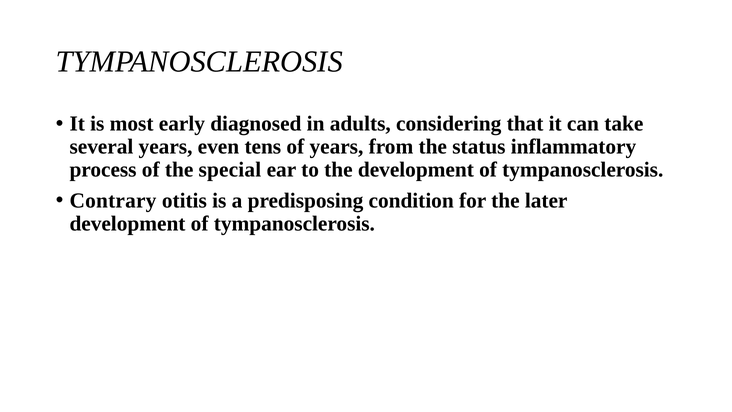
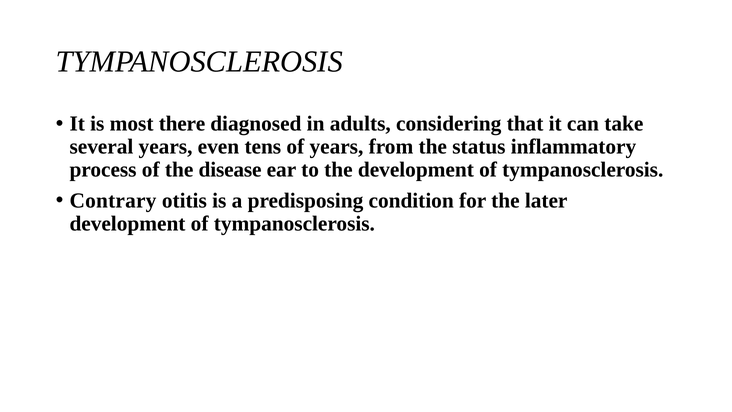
early: early -> there
special: special -> disease
